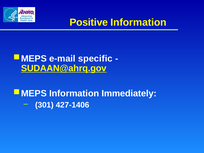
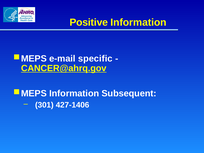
SUDAAN@ahrq.gov: SUDAAN@ahrq.gov -> CANCER@ahrq.gov
Immediately: Immediately -> Subsequent
